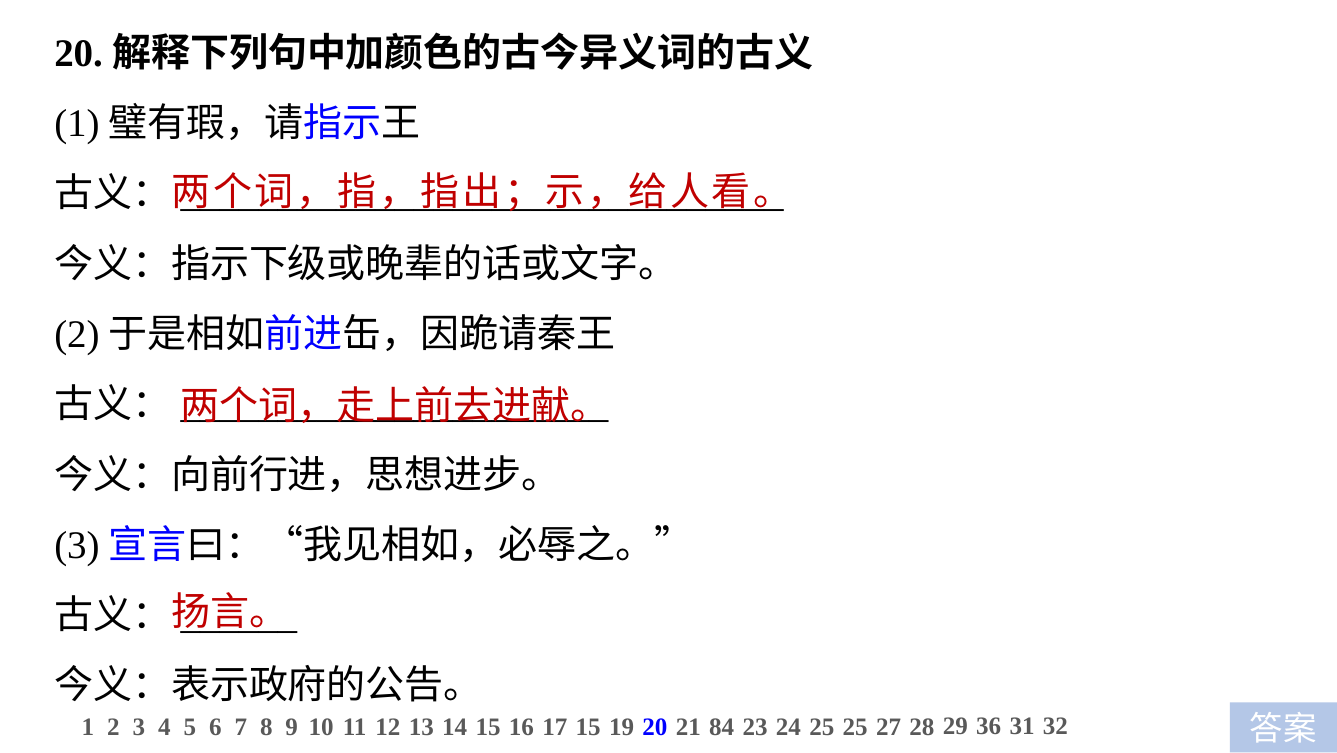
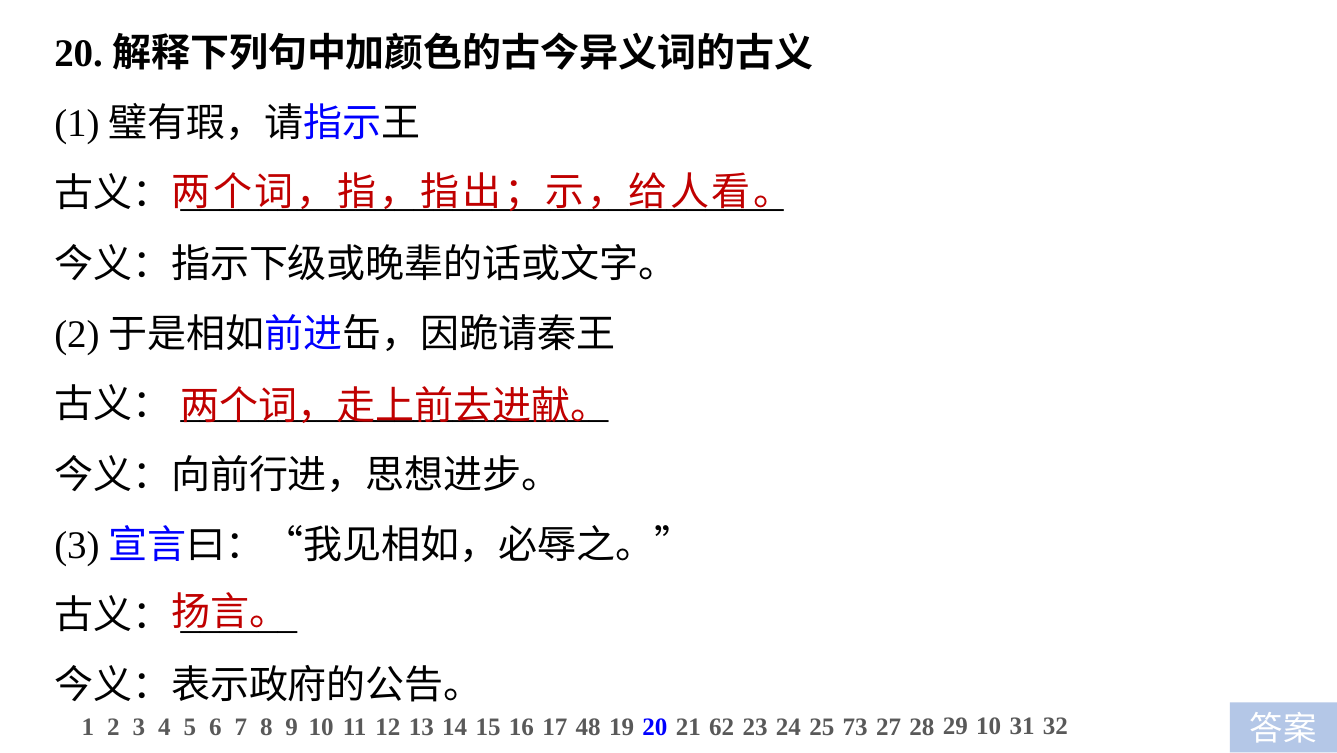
17 15: 15 -> 48
84: 84 -> 62
25 25: 25 -> 73
29 36: 36 -> 10
